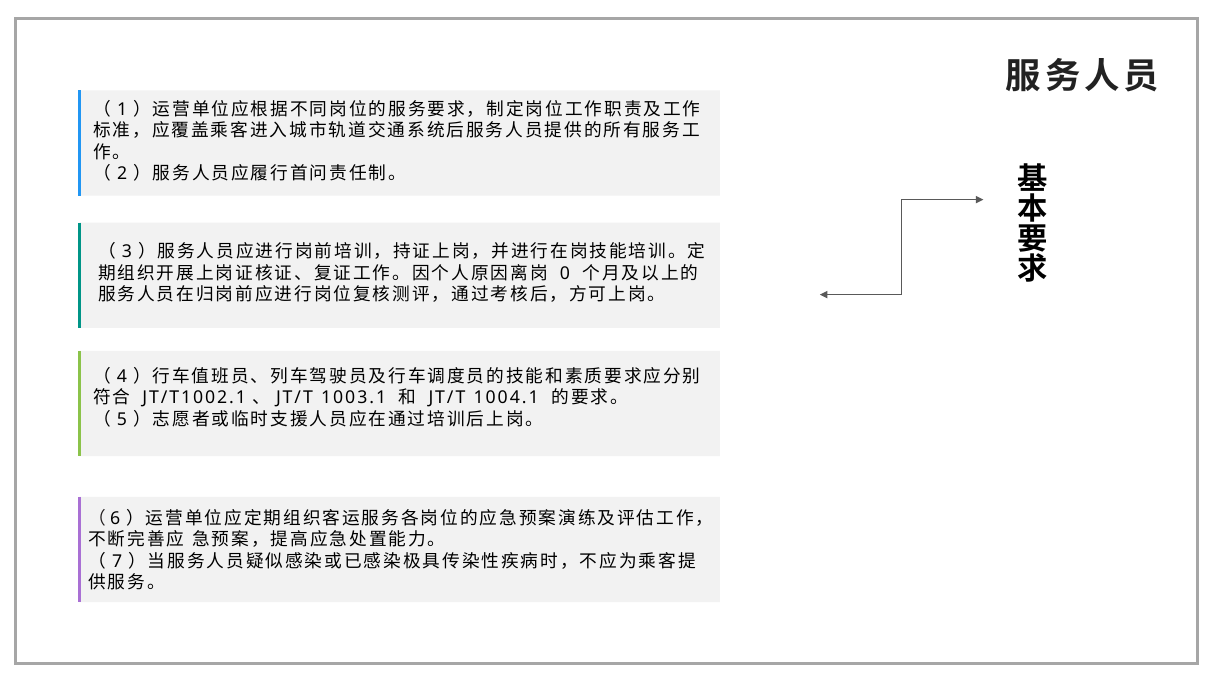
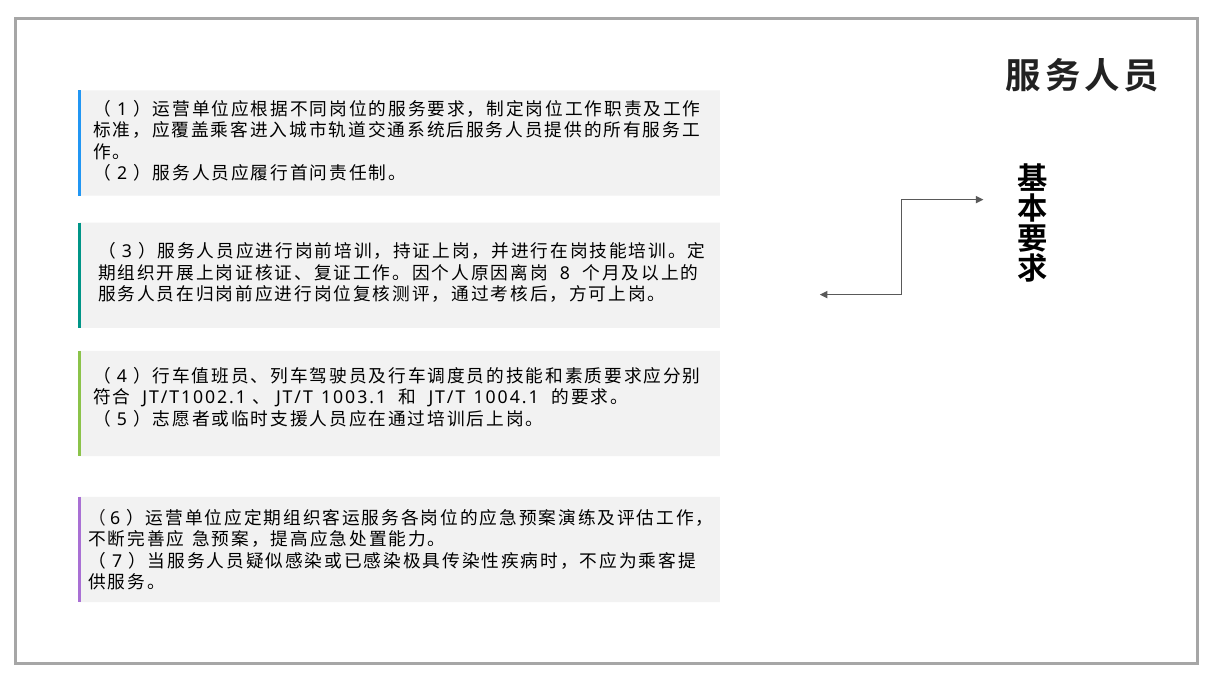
0: 0 -> 8
